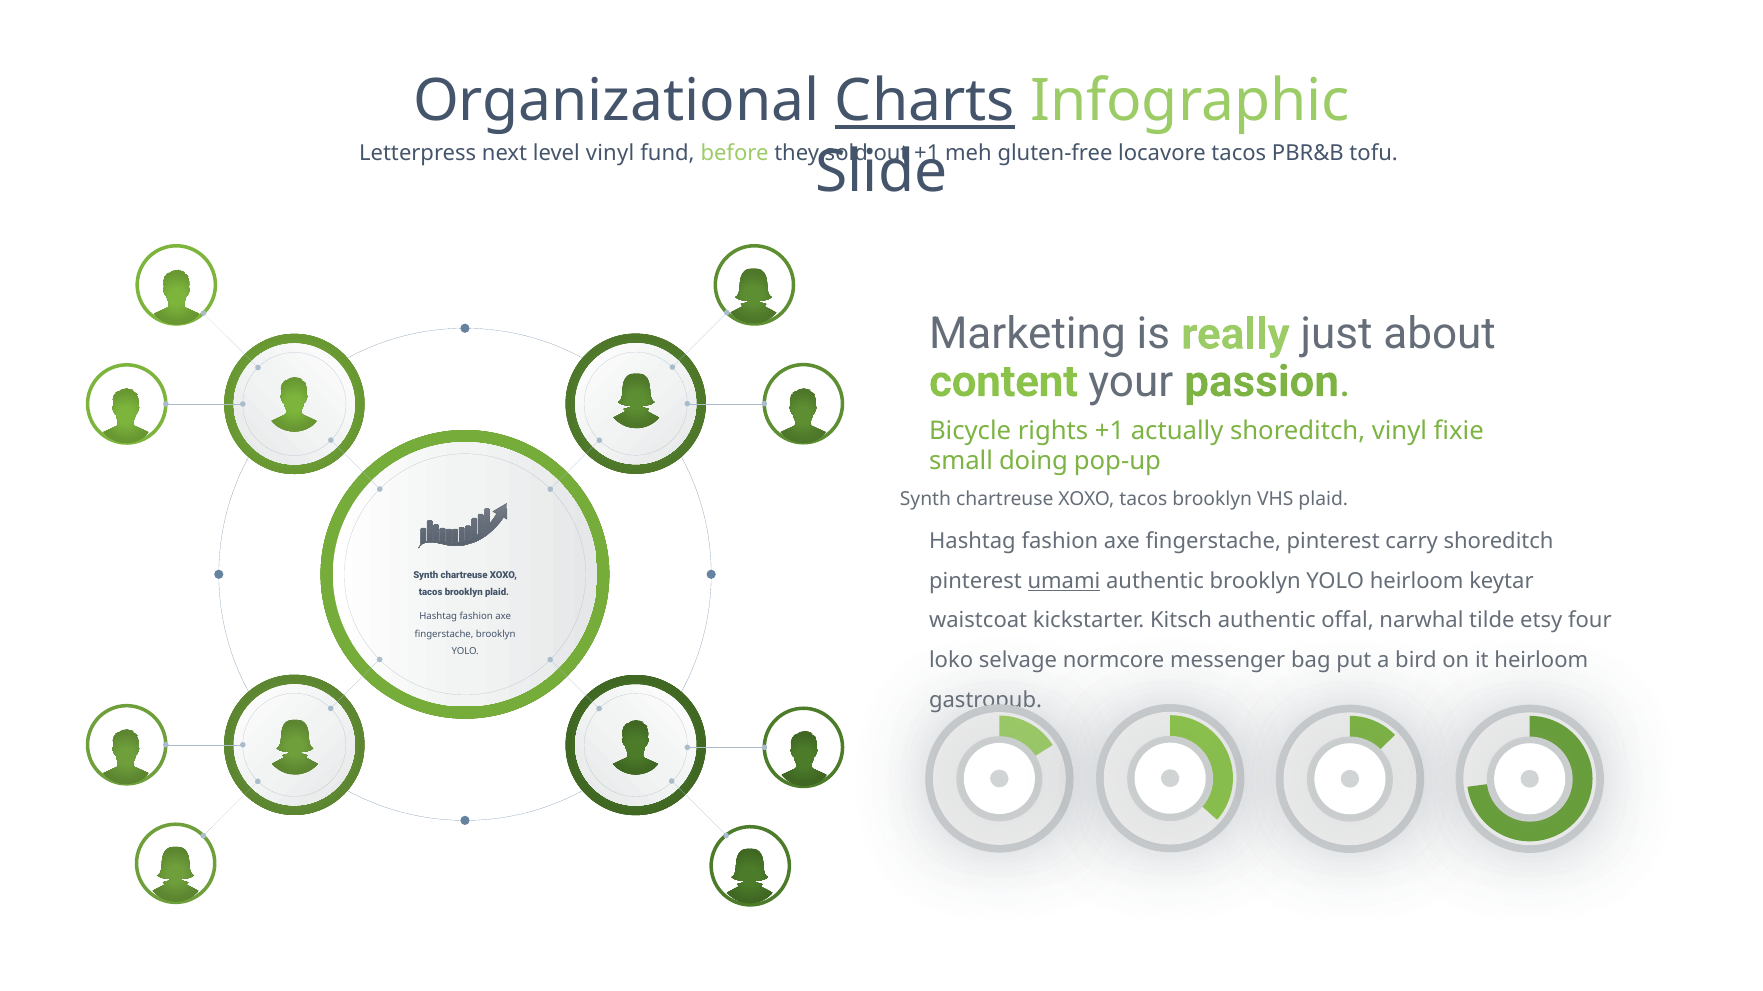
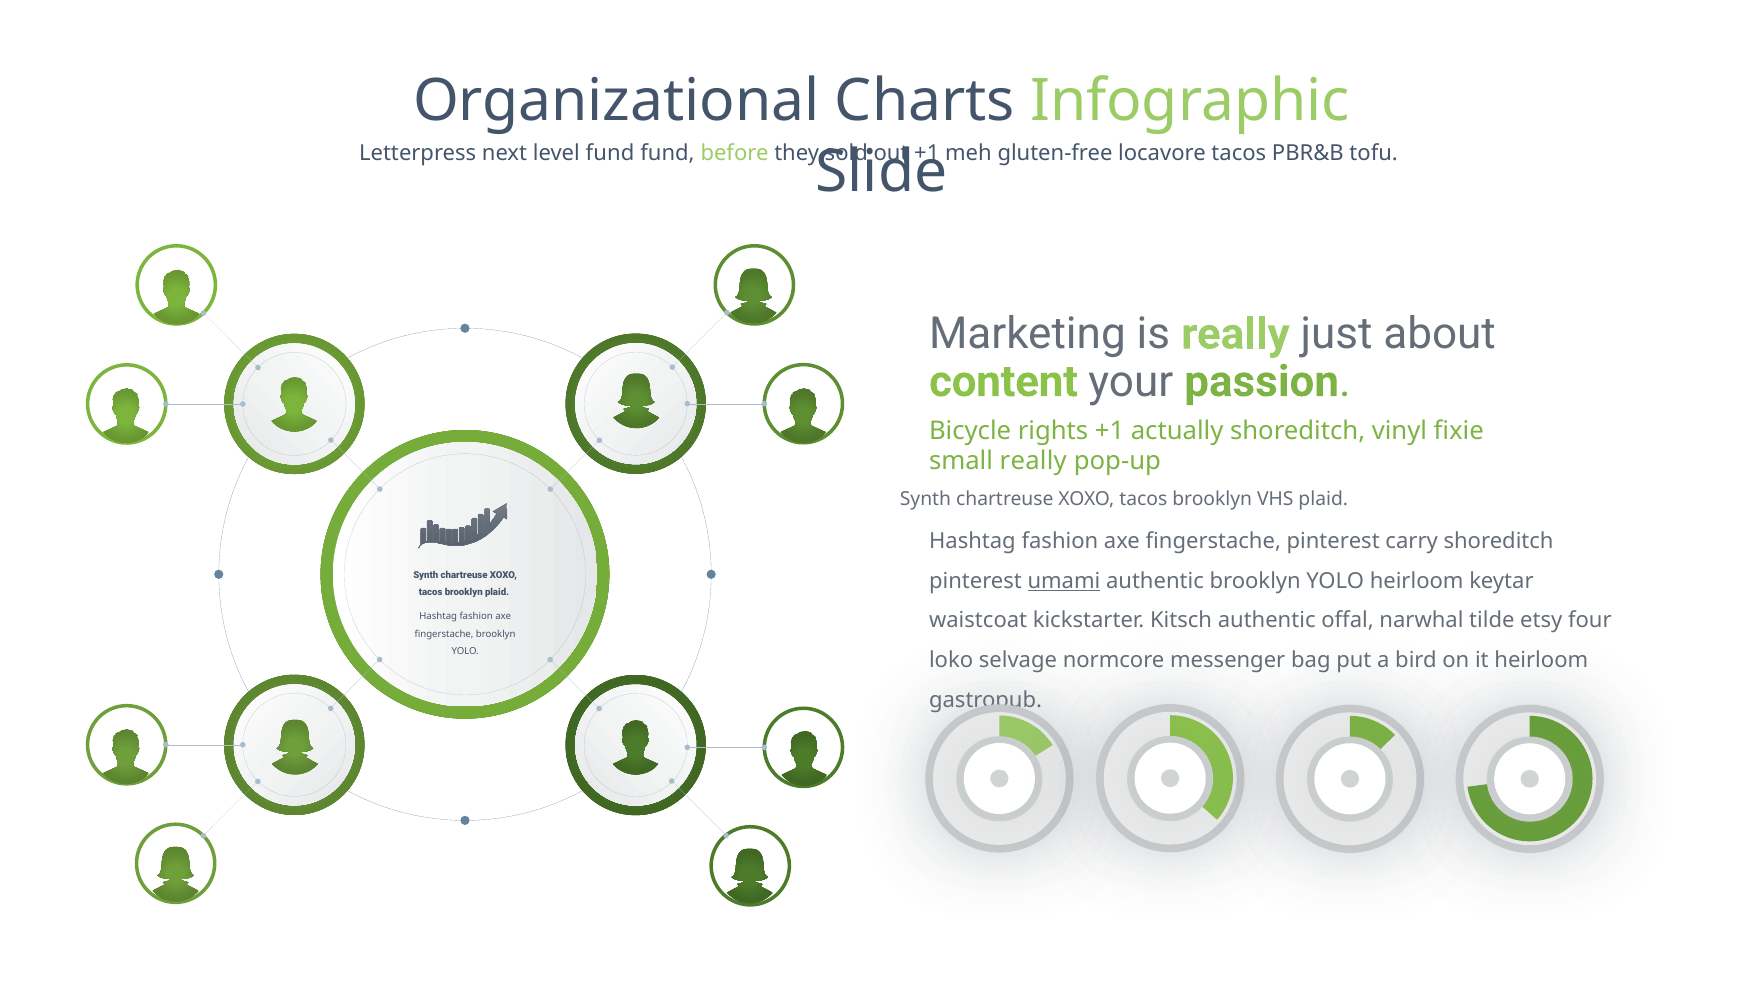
Charts underline: present -> none
level vinyl: vinyl -> fund
small doing: doing -> really
